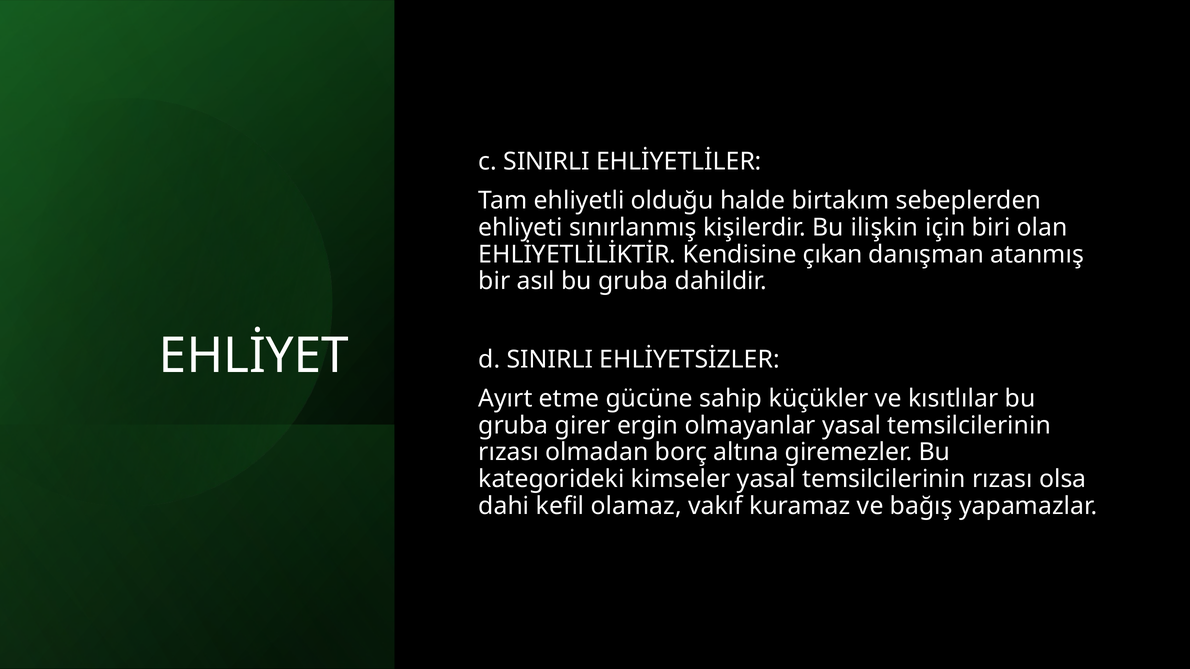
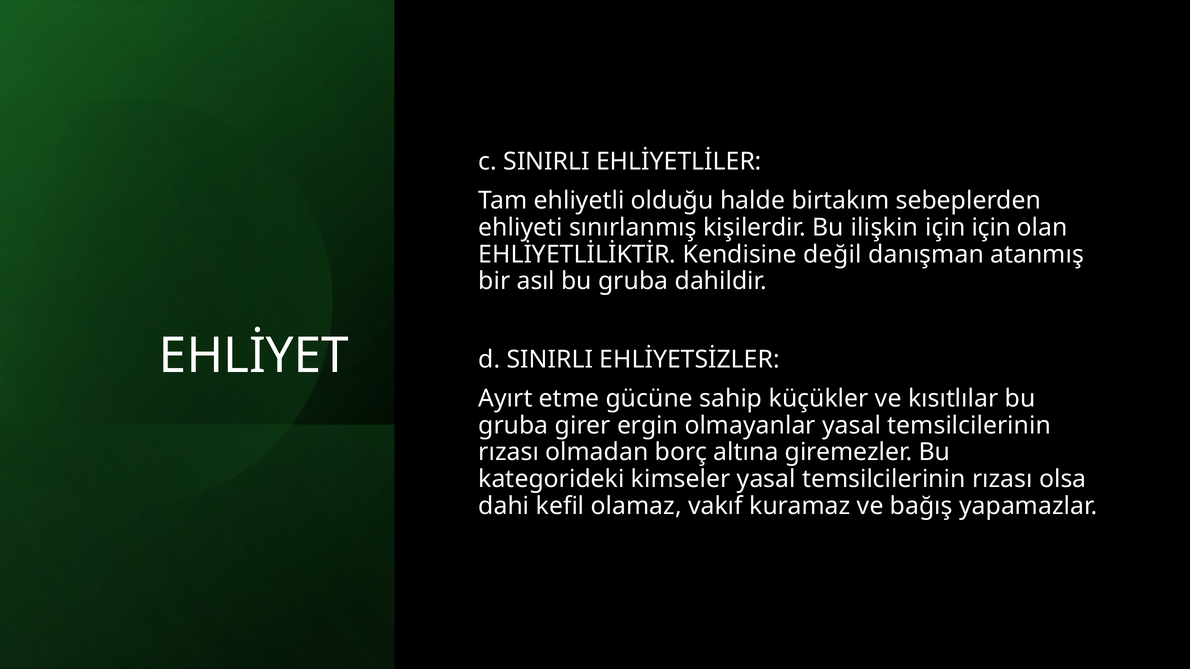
için biri: biri -> için
çıkan: çıkan -> değil
